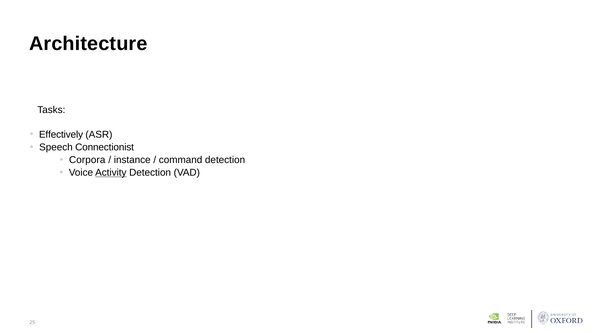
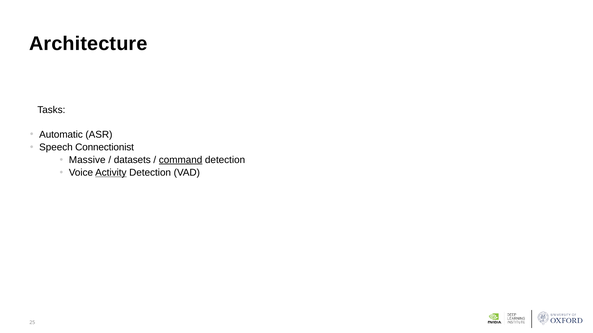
Effectively: Effectively -> Automatic
Corpora: Corpora -> Massive
instance: instance -> datasets
command underline: none -> present
